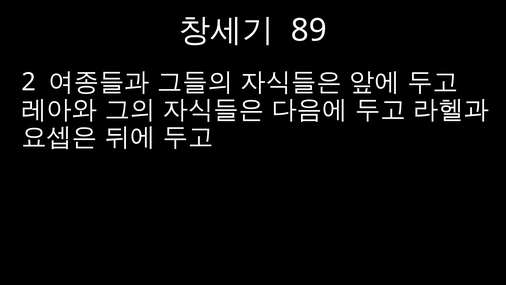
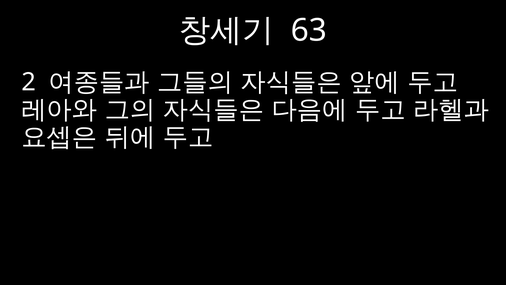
89: 89 -> 63
